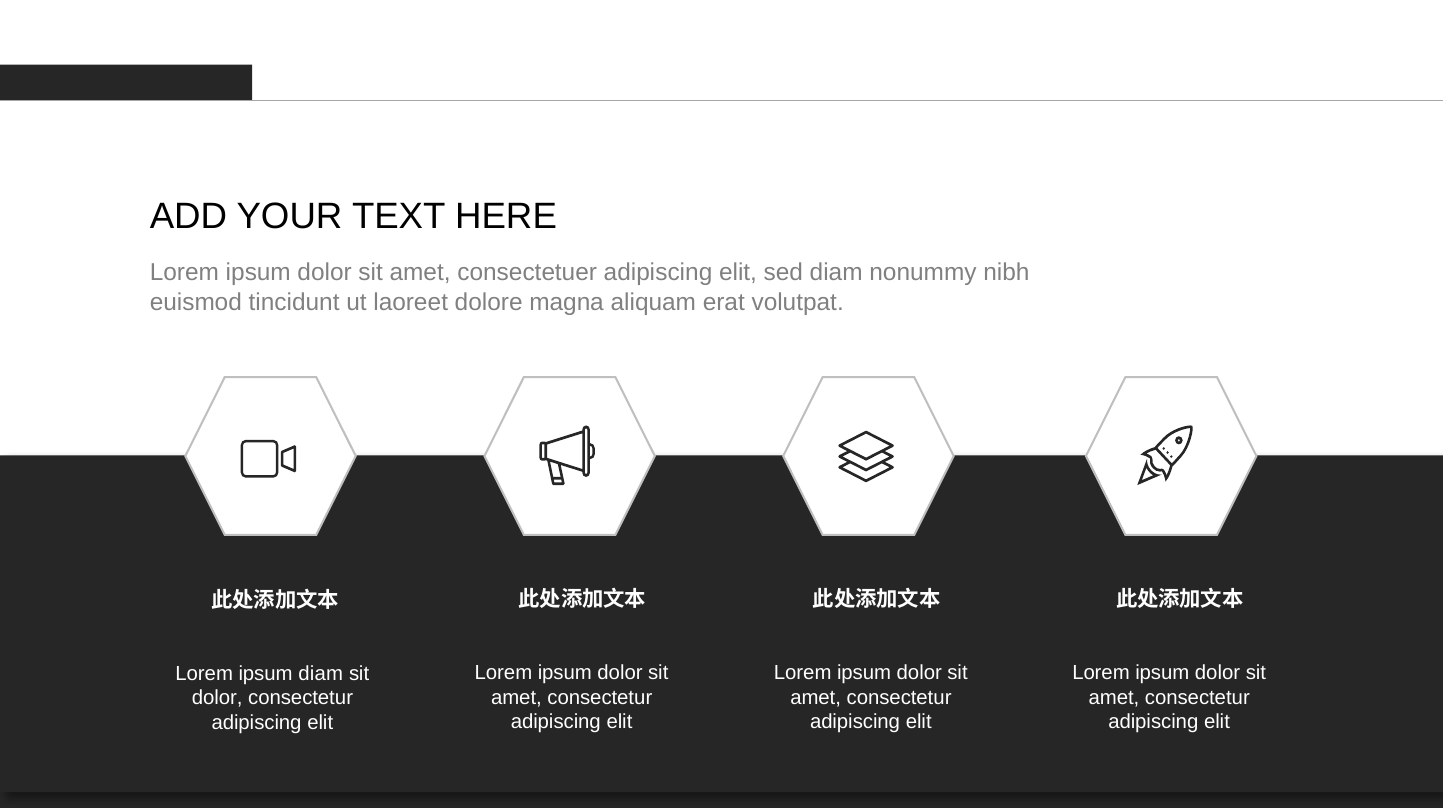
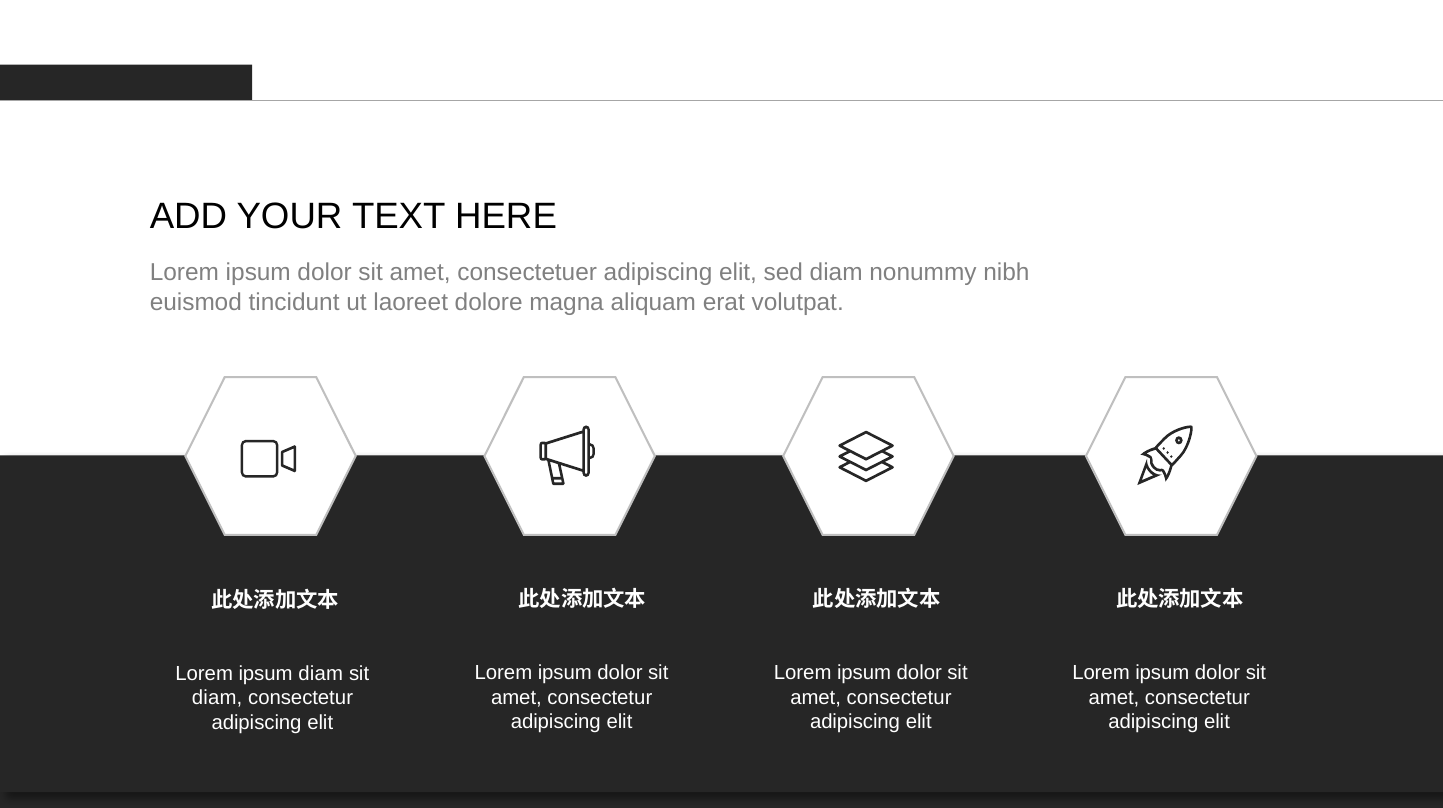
dolor at (217, 698): dolor -> diam
